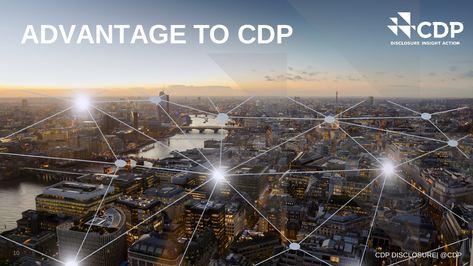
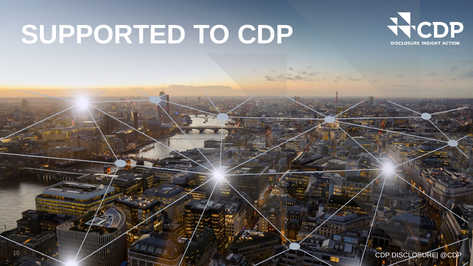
ADVANTAGE: ADVANTAGE -> SUPPORTED
